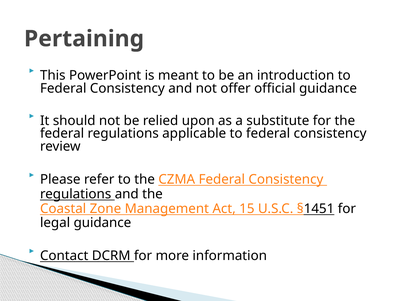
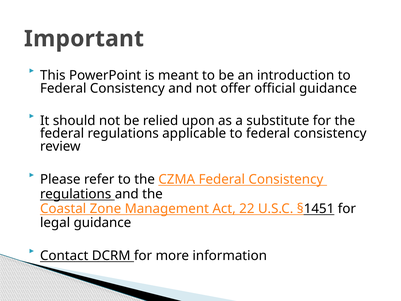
Pertaining: Pertaining -> Important
15: 15 -> 22
